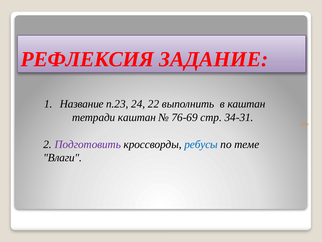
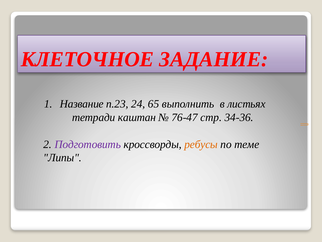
РЕФЛЕКСИЯ: РЕФЛЕКСИЯ -> КЛЕТОЧНОЕ
22: 22 -> 65
в каштан: каштан -> листьях
76-69: 76-69 -> 76-47
34-31: 34-31 -> 34-36
ребусы colour: blue -> orange
Влаги: Влаги -> Липы
